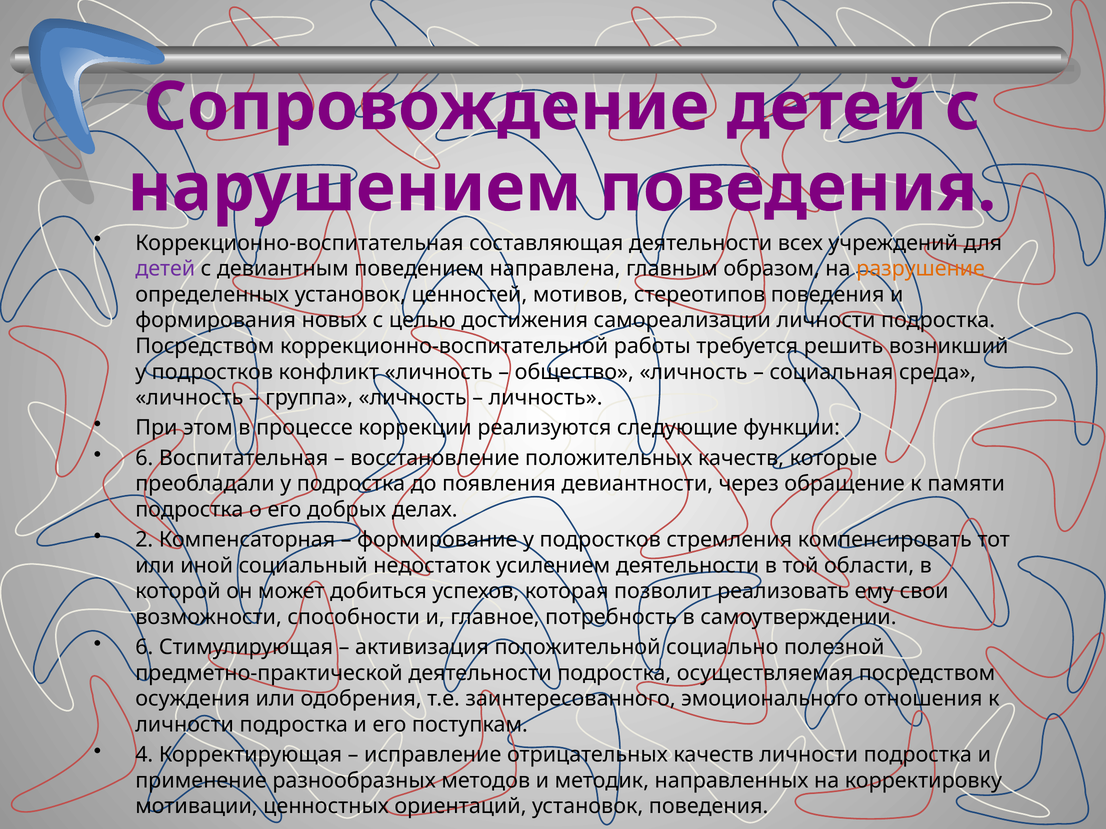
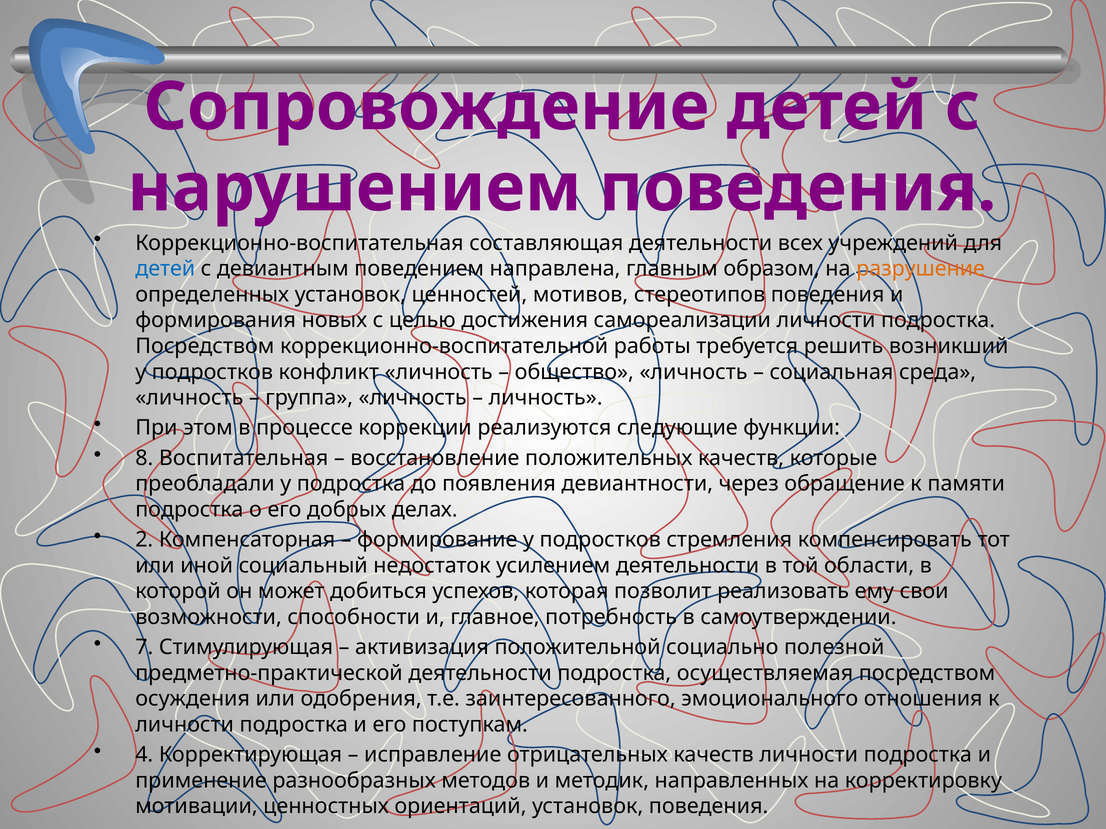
детей at (165, 269) colour: purple -> blue
6 at (144, 458): 6 -> 8
6 at (144, 648): 6 -> 7
